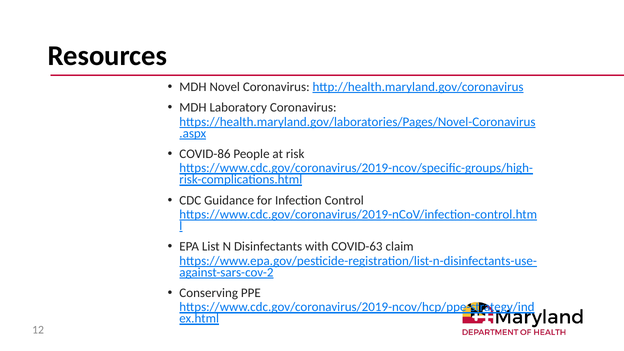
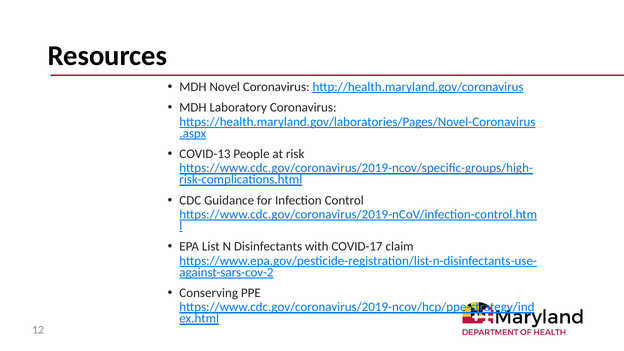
COVID-86: COVID-86 -> COVID-13
COVID-63: COVID-63 -> COVID-17
